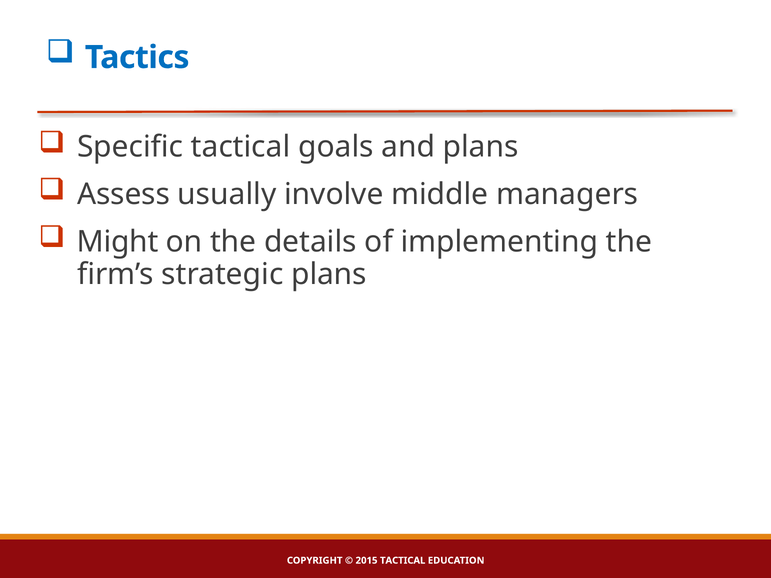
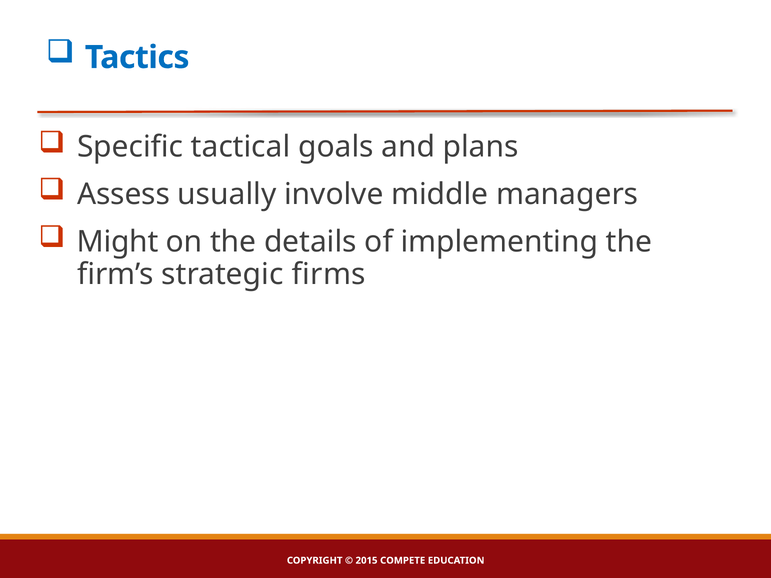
strategic plans: plans -> firms
2015 TACTICAL: TACTICAL -> COMPETE
